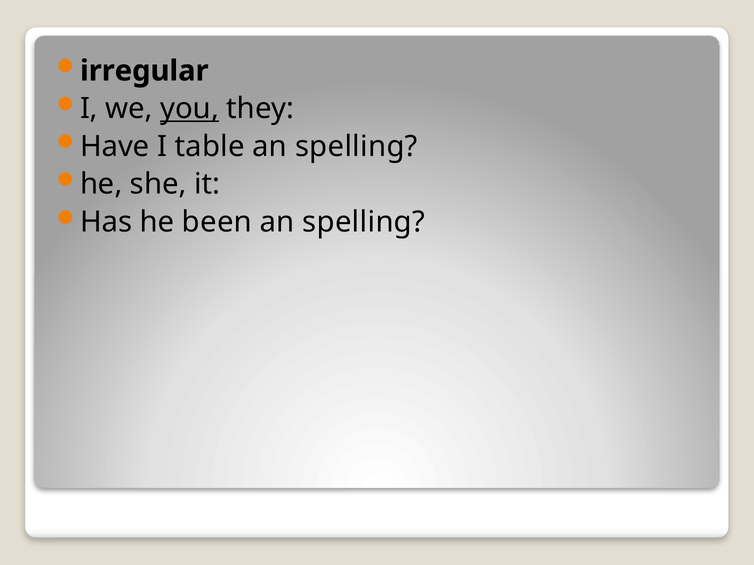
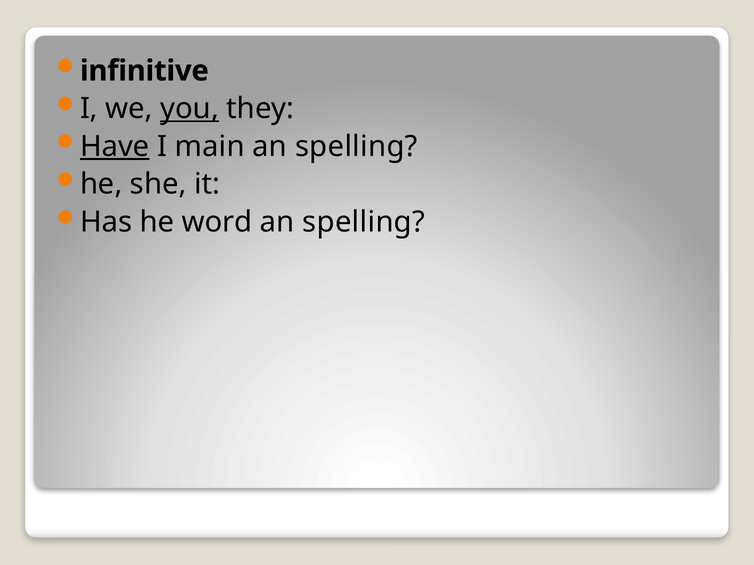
irregular: irregular -> infinitive
Have underline: none -> present
table: table -> main
been: been -> word
